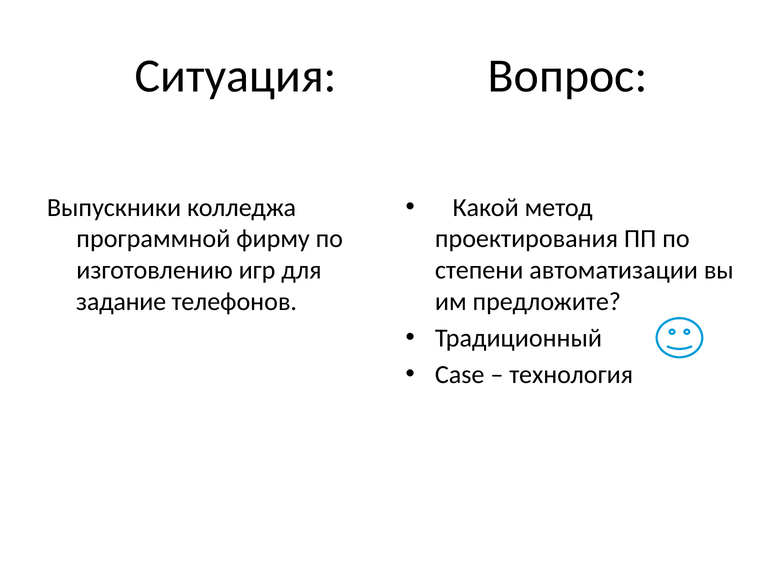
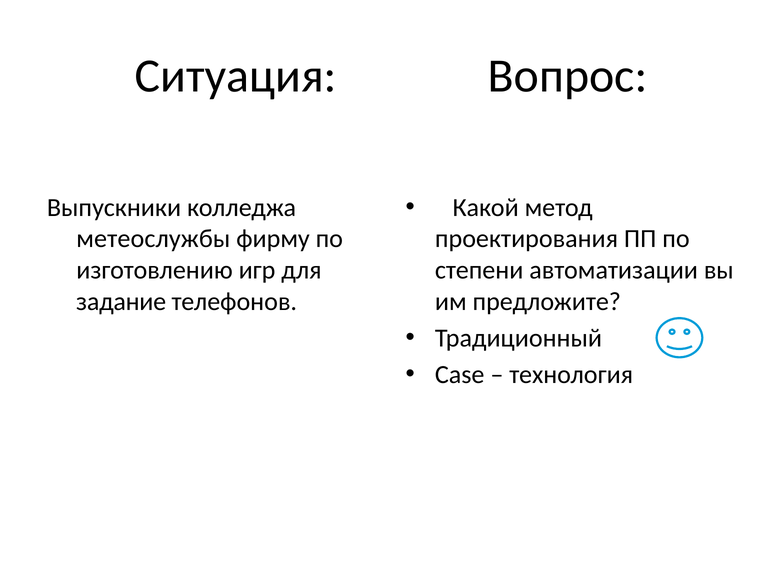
программной: программной -> метеослужбы
